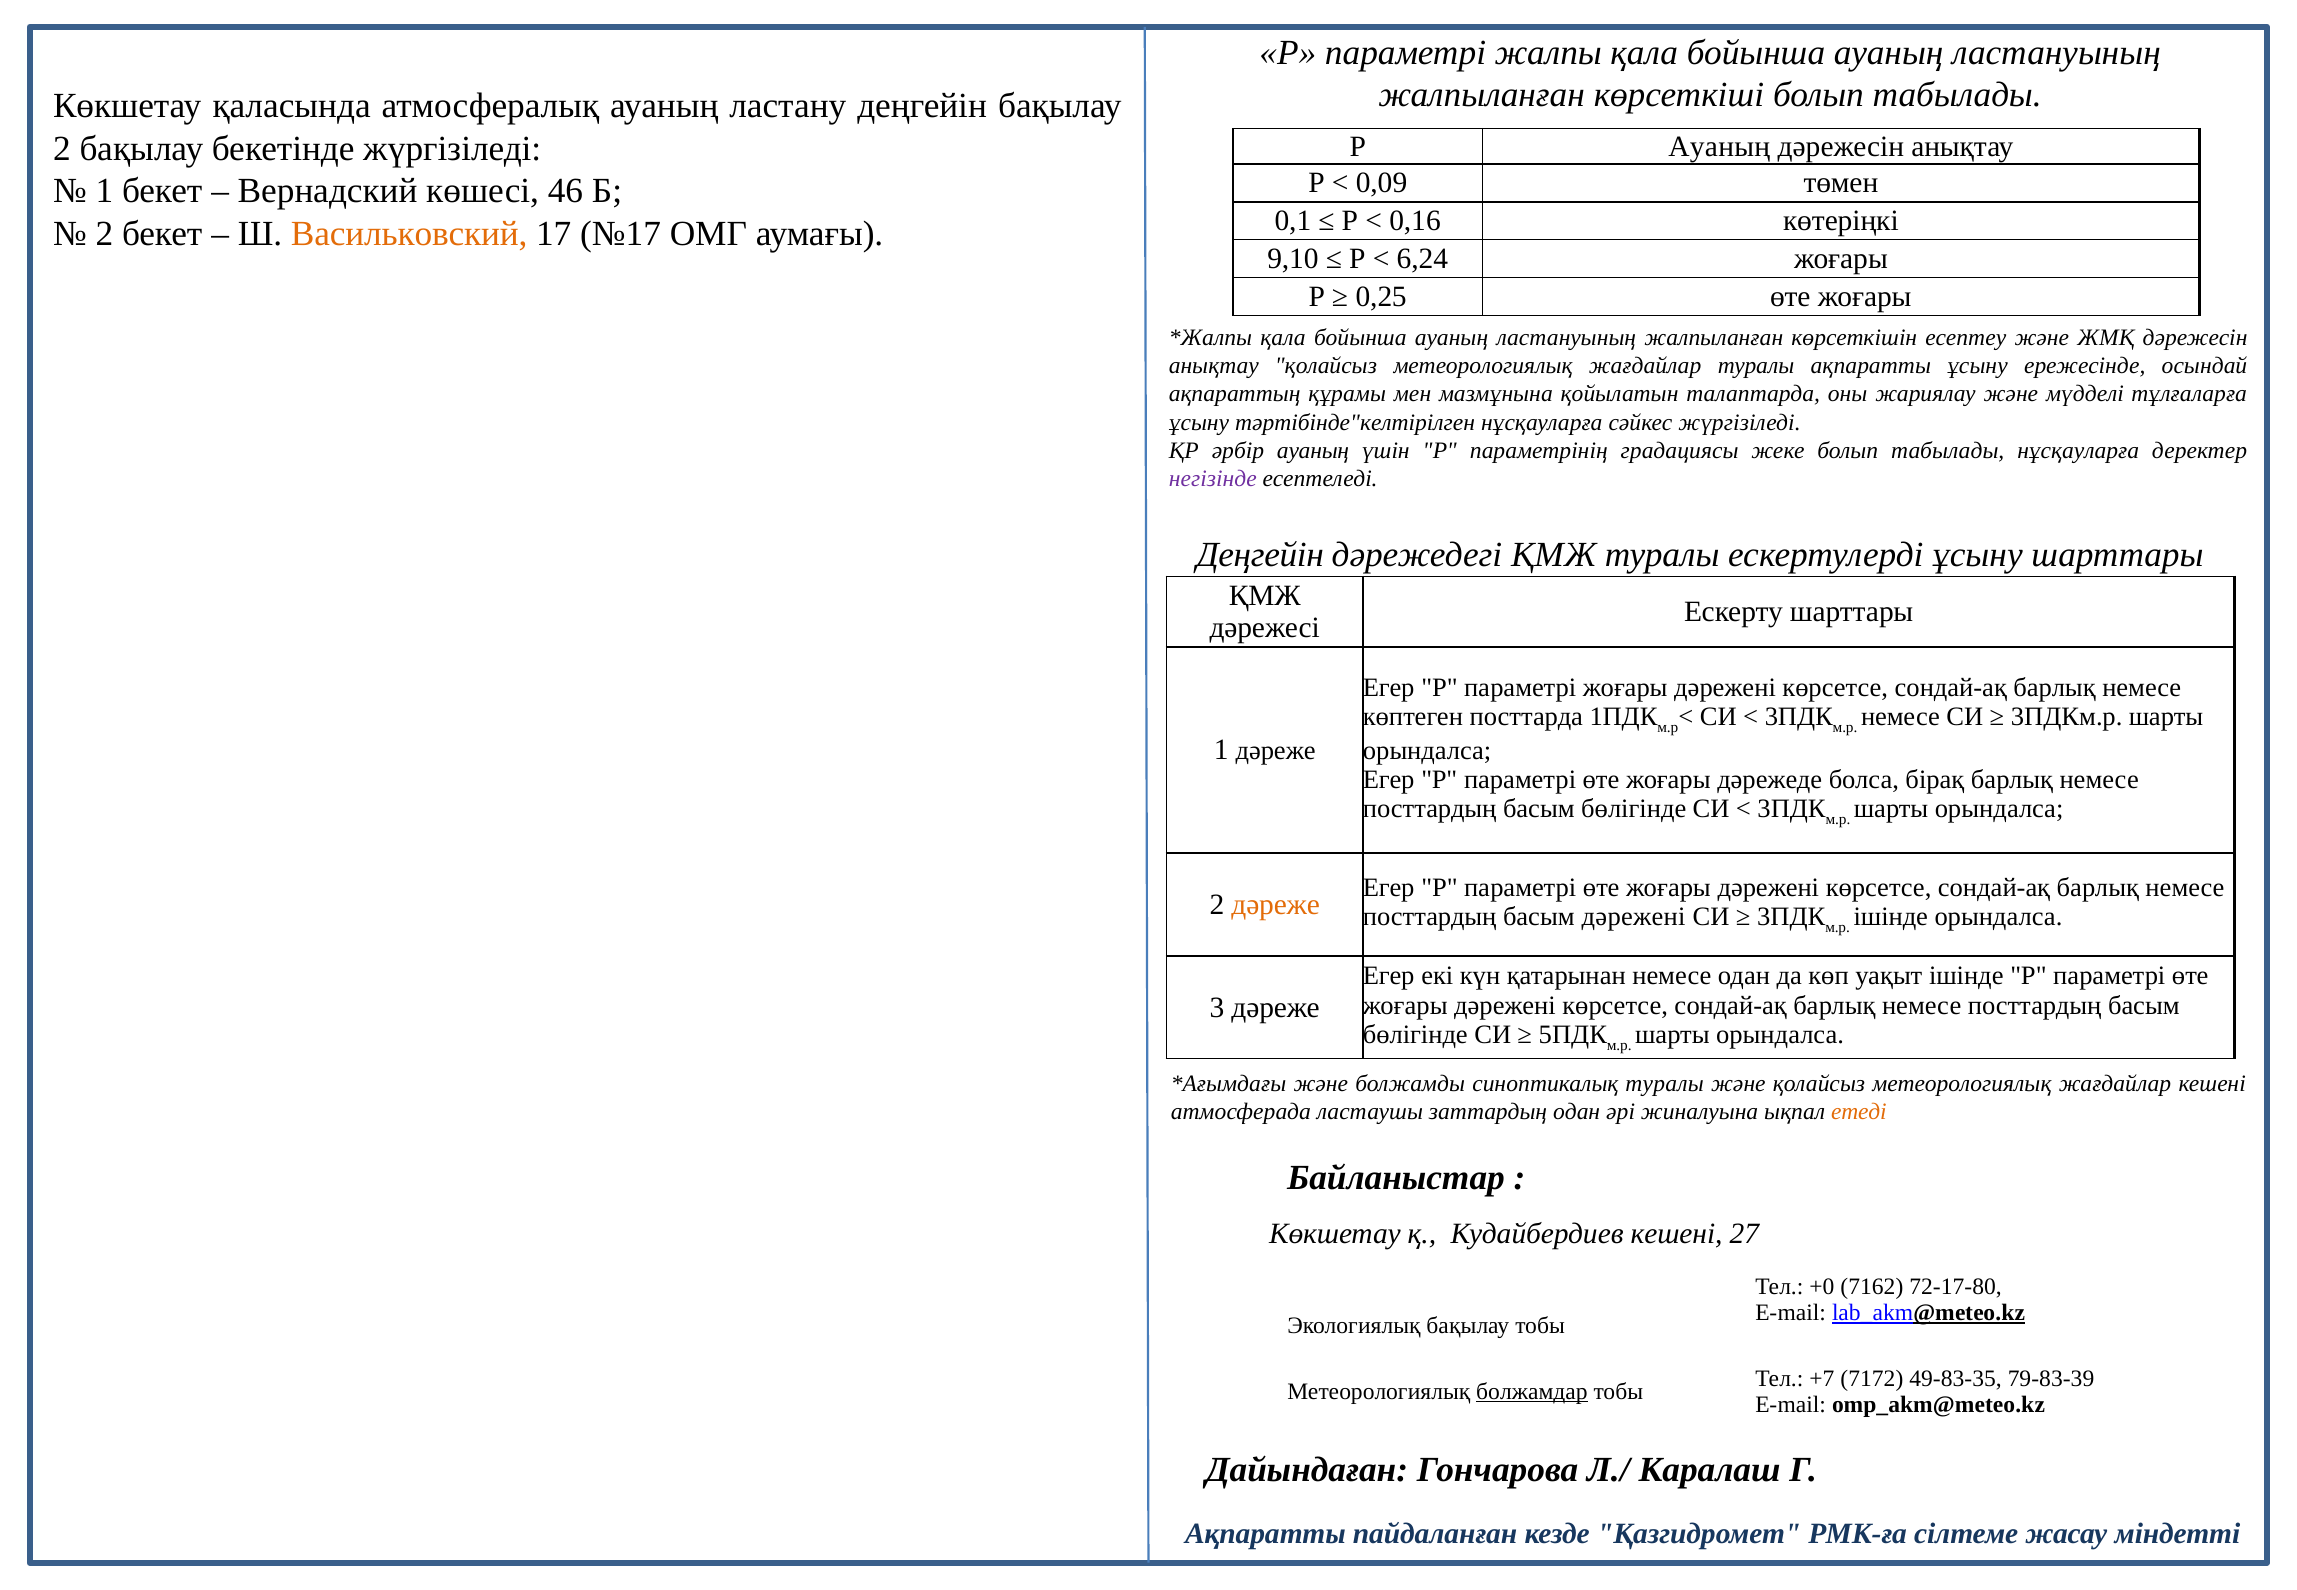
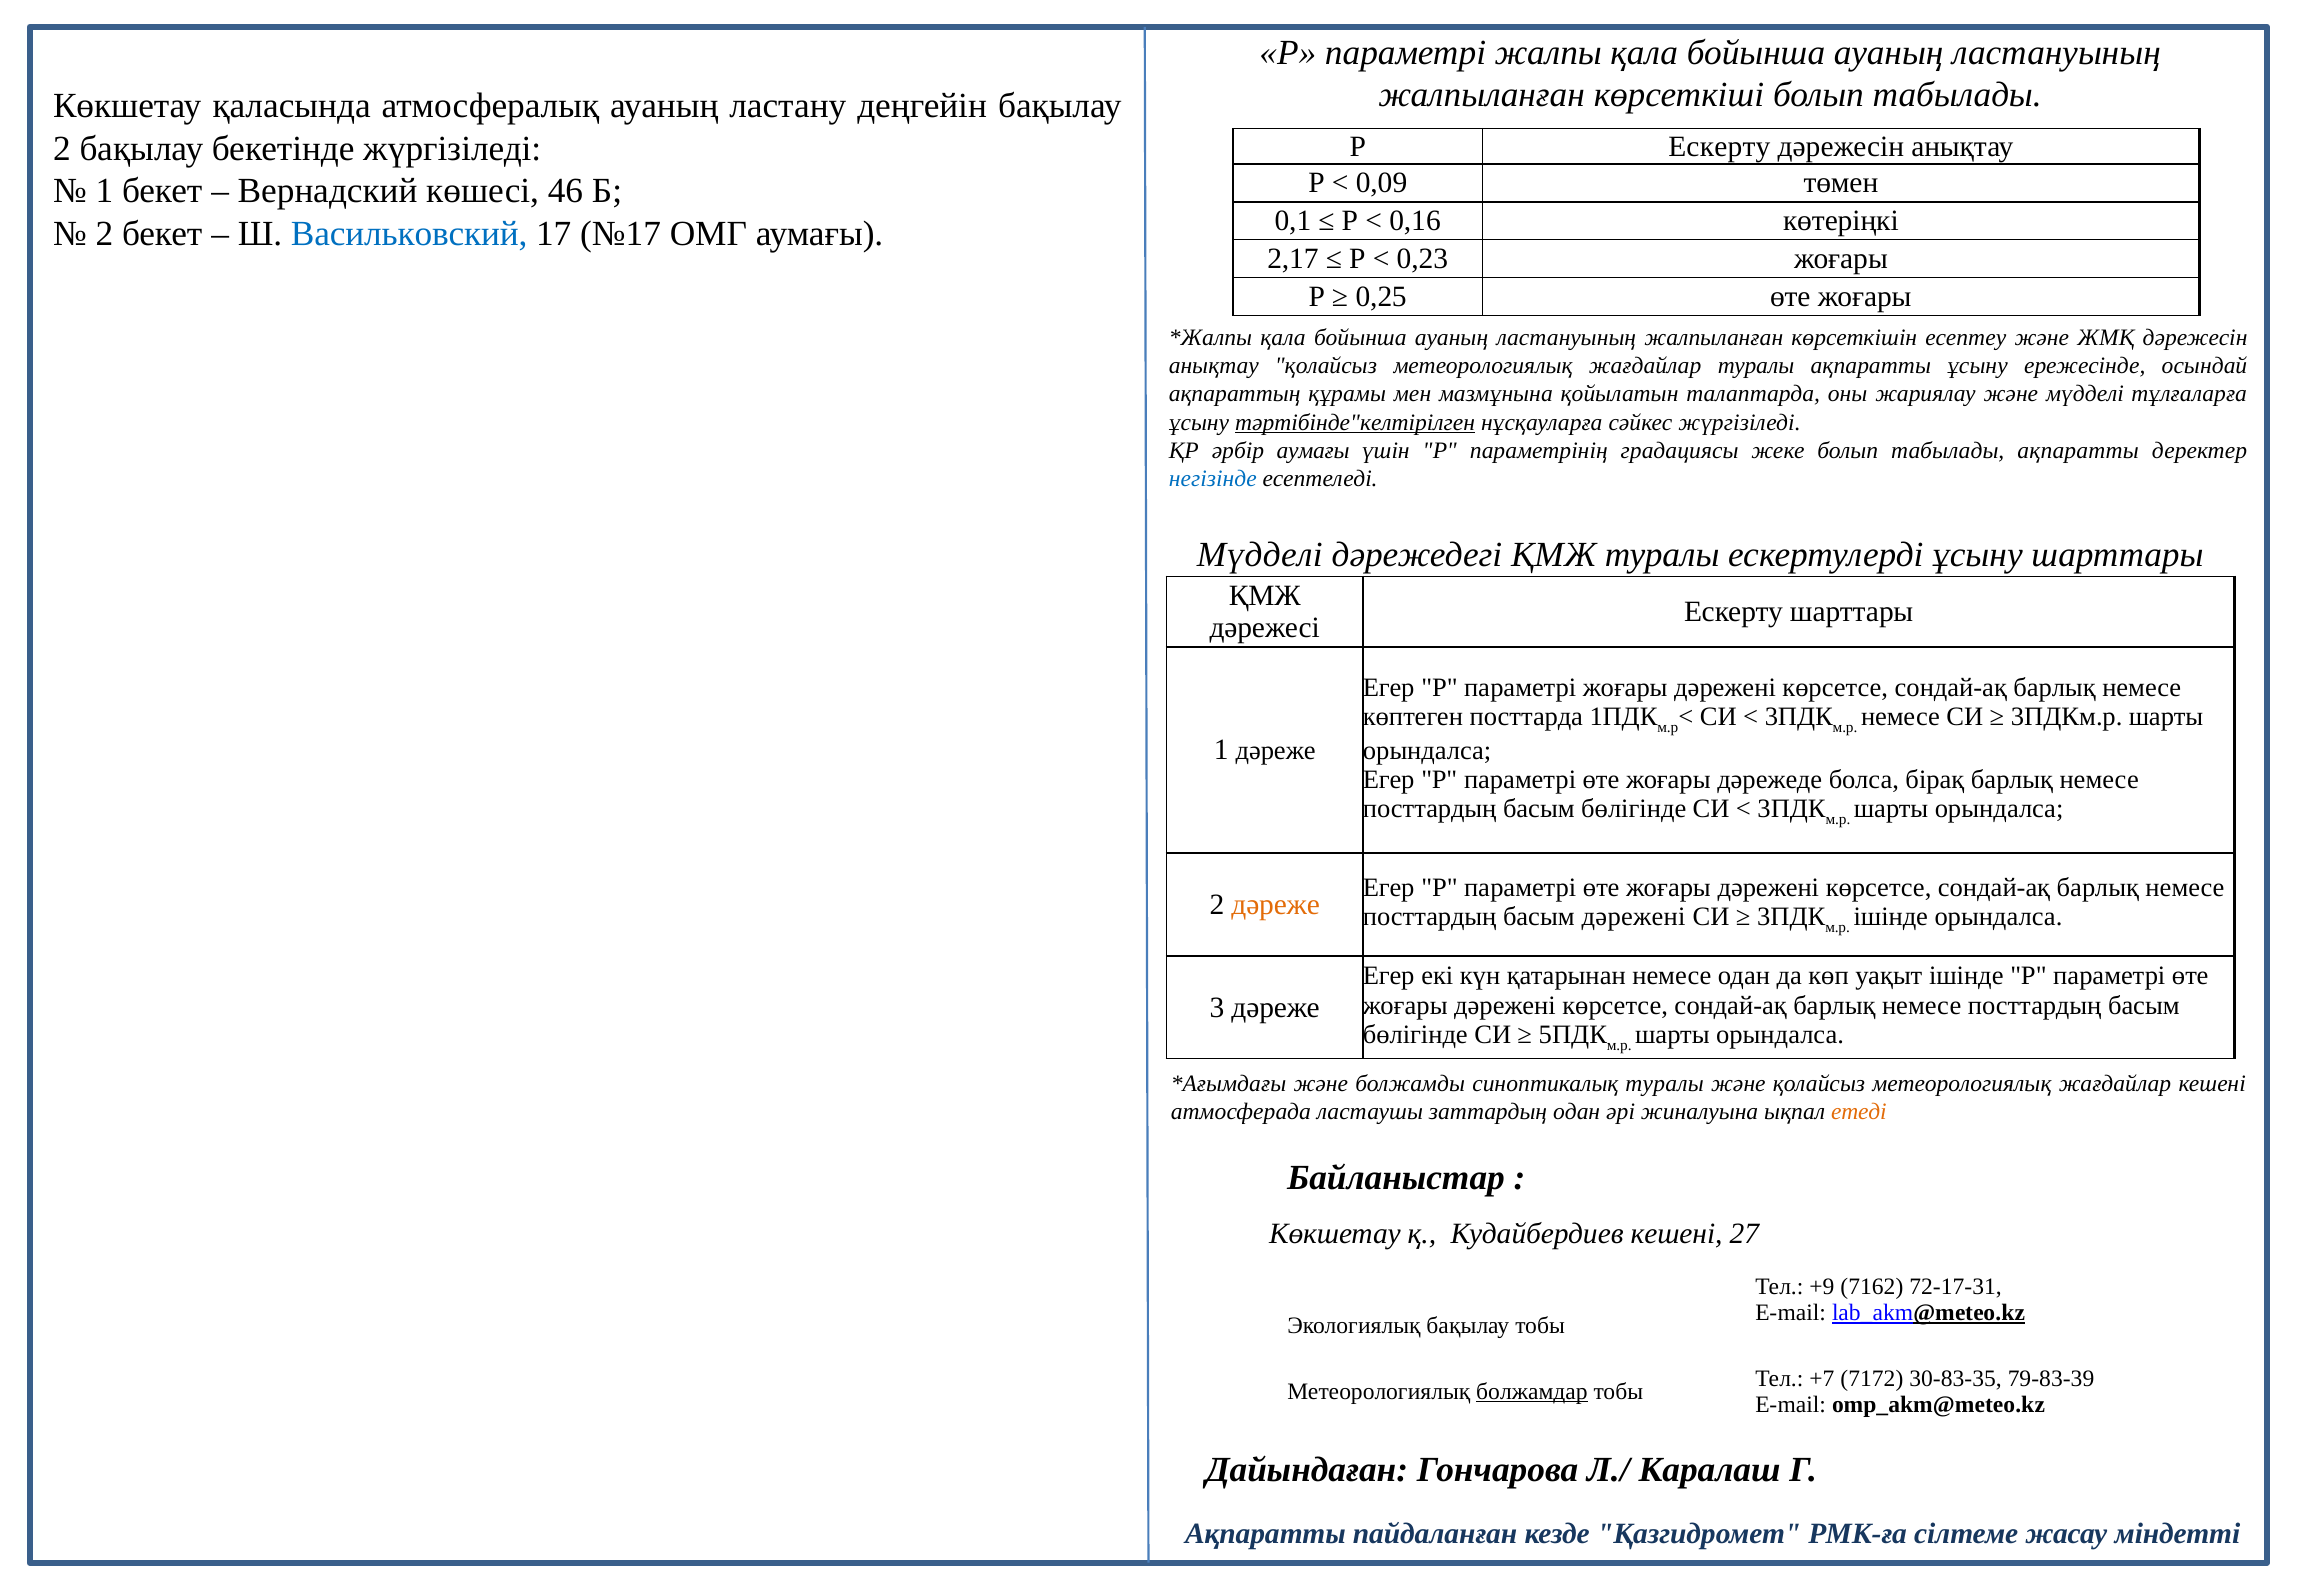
Р Ауаның: Ауаның -> Ескерту
Васильковский colour: orange -> blue
9,10: 9,10 -> 2,17
6,24: 6,24 -> 0,23
тәртібінде"келтірілген underline: none -> present
әрбір ауаның: ауаның -> аумағы
табылады нұсқауларға: нұсқауларға -> ақпаратты
негізінде colour: purple -> blue
Деңгейін at (1260, 555): Деңгейін -> Мүдделі
+0: +0 -> +9
72-17-80: 72-17-80 -> 72-17-31
49-83-35: 49-83-35 -> 30-83-35
